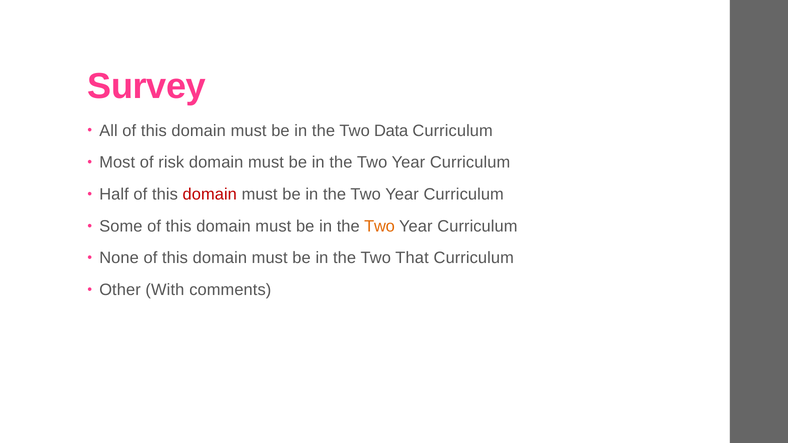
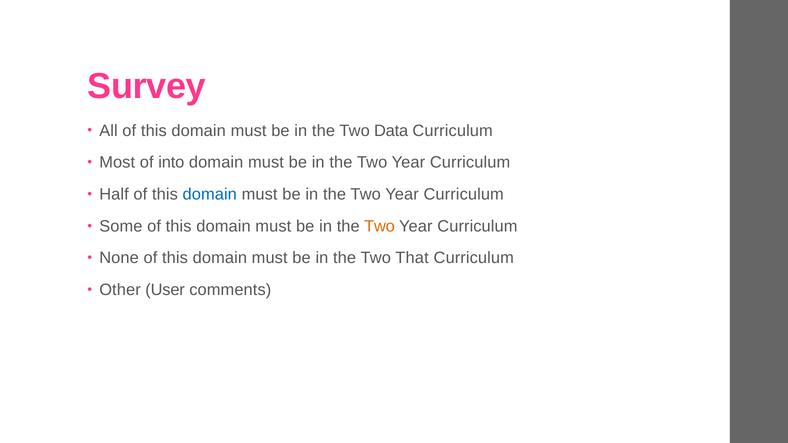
risk: risk -> into
domain at (210, 194) colour: red -> blue
With: With -> User
